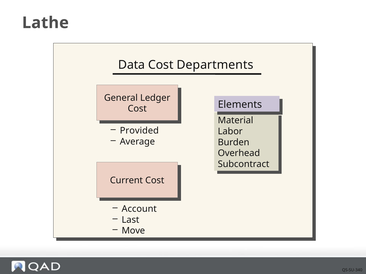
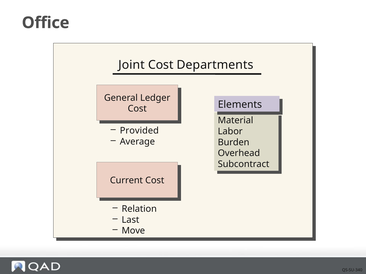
Lathe: Lathe -> Office
Data: Data -> Joint
Account: Account -> Relation
